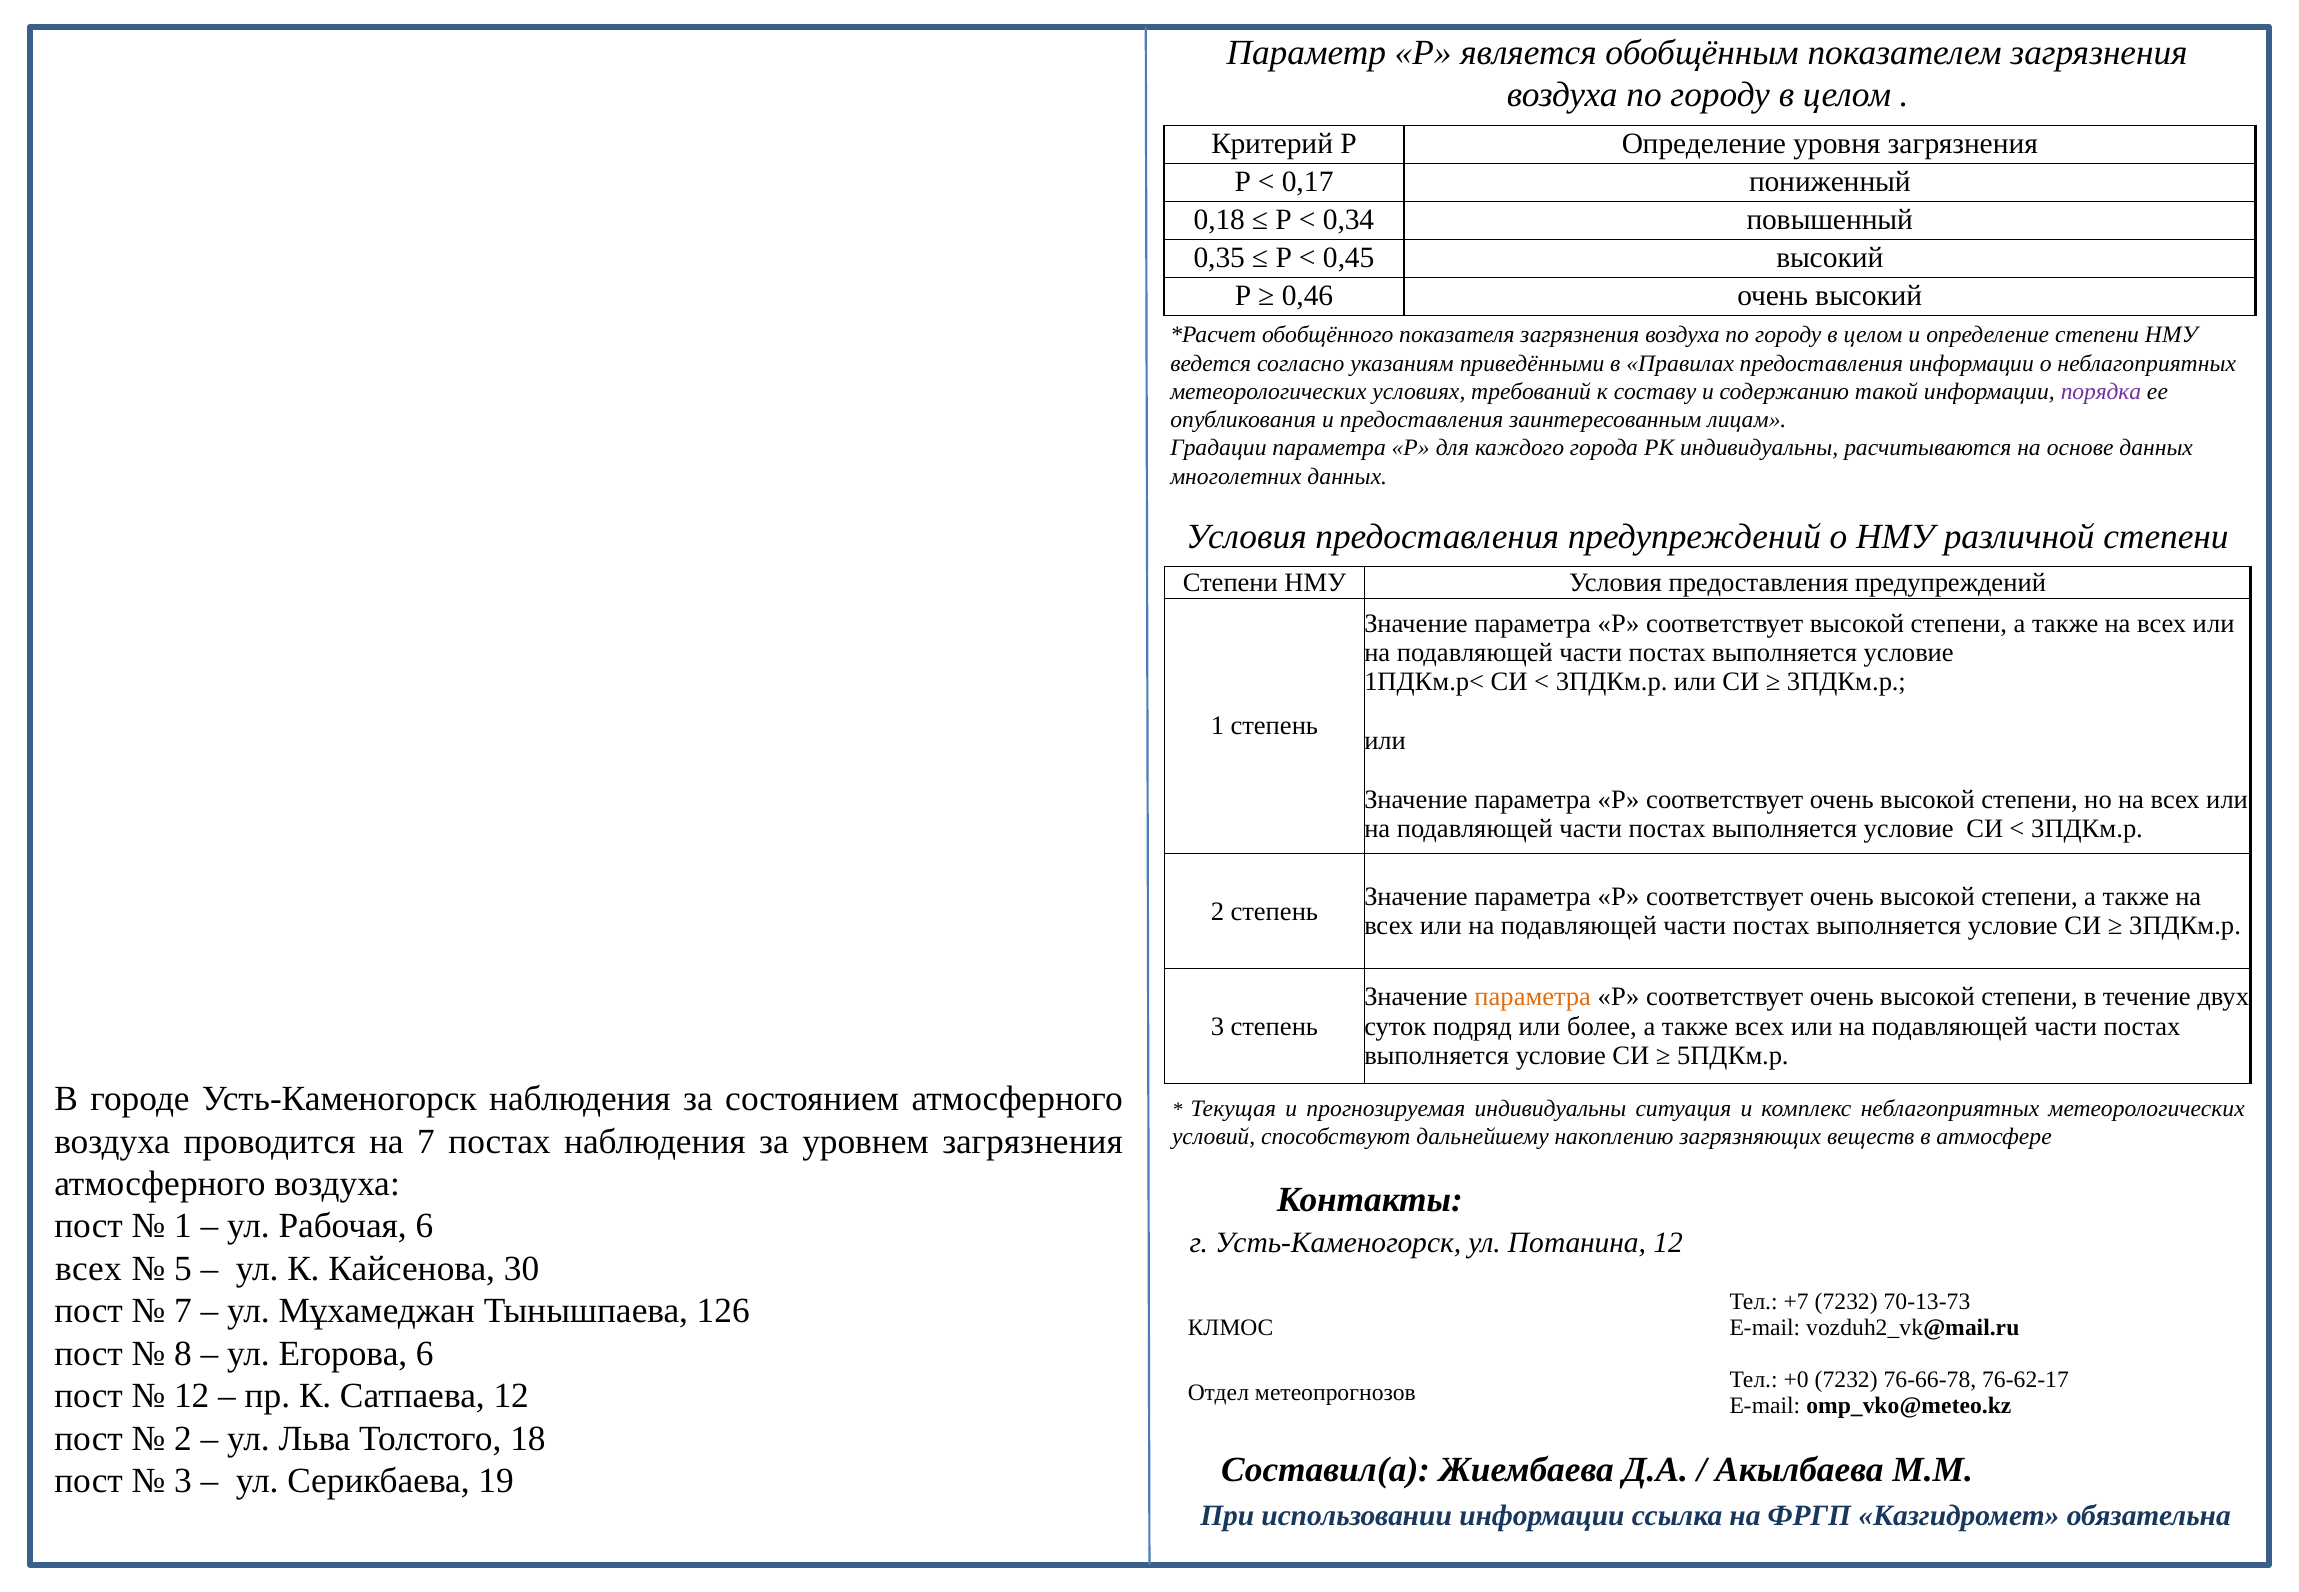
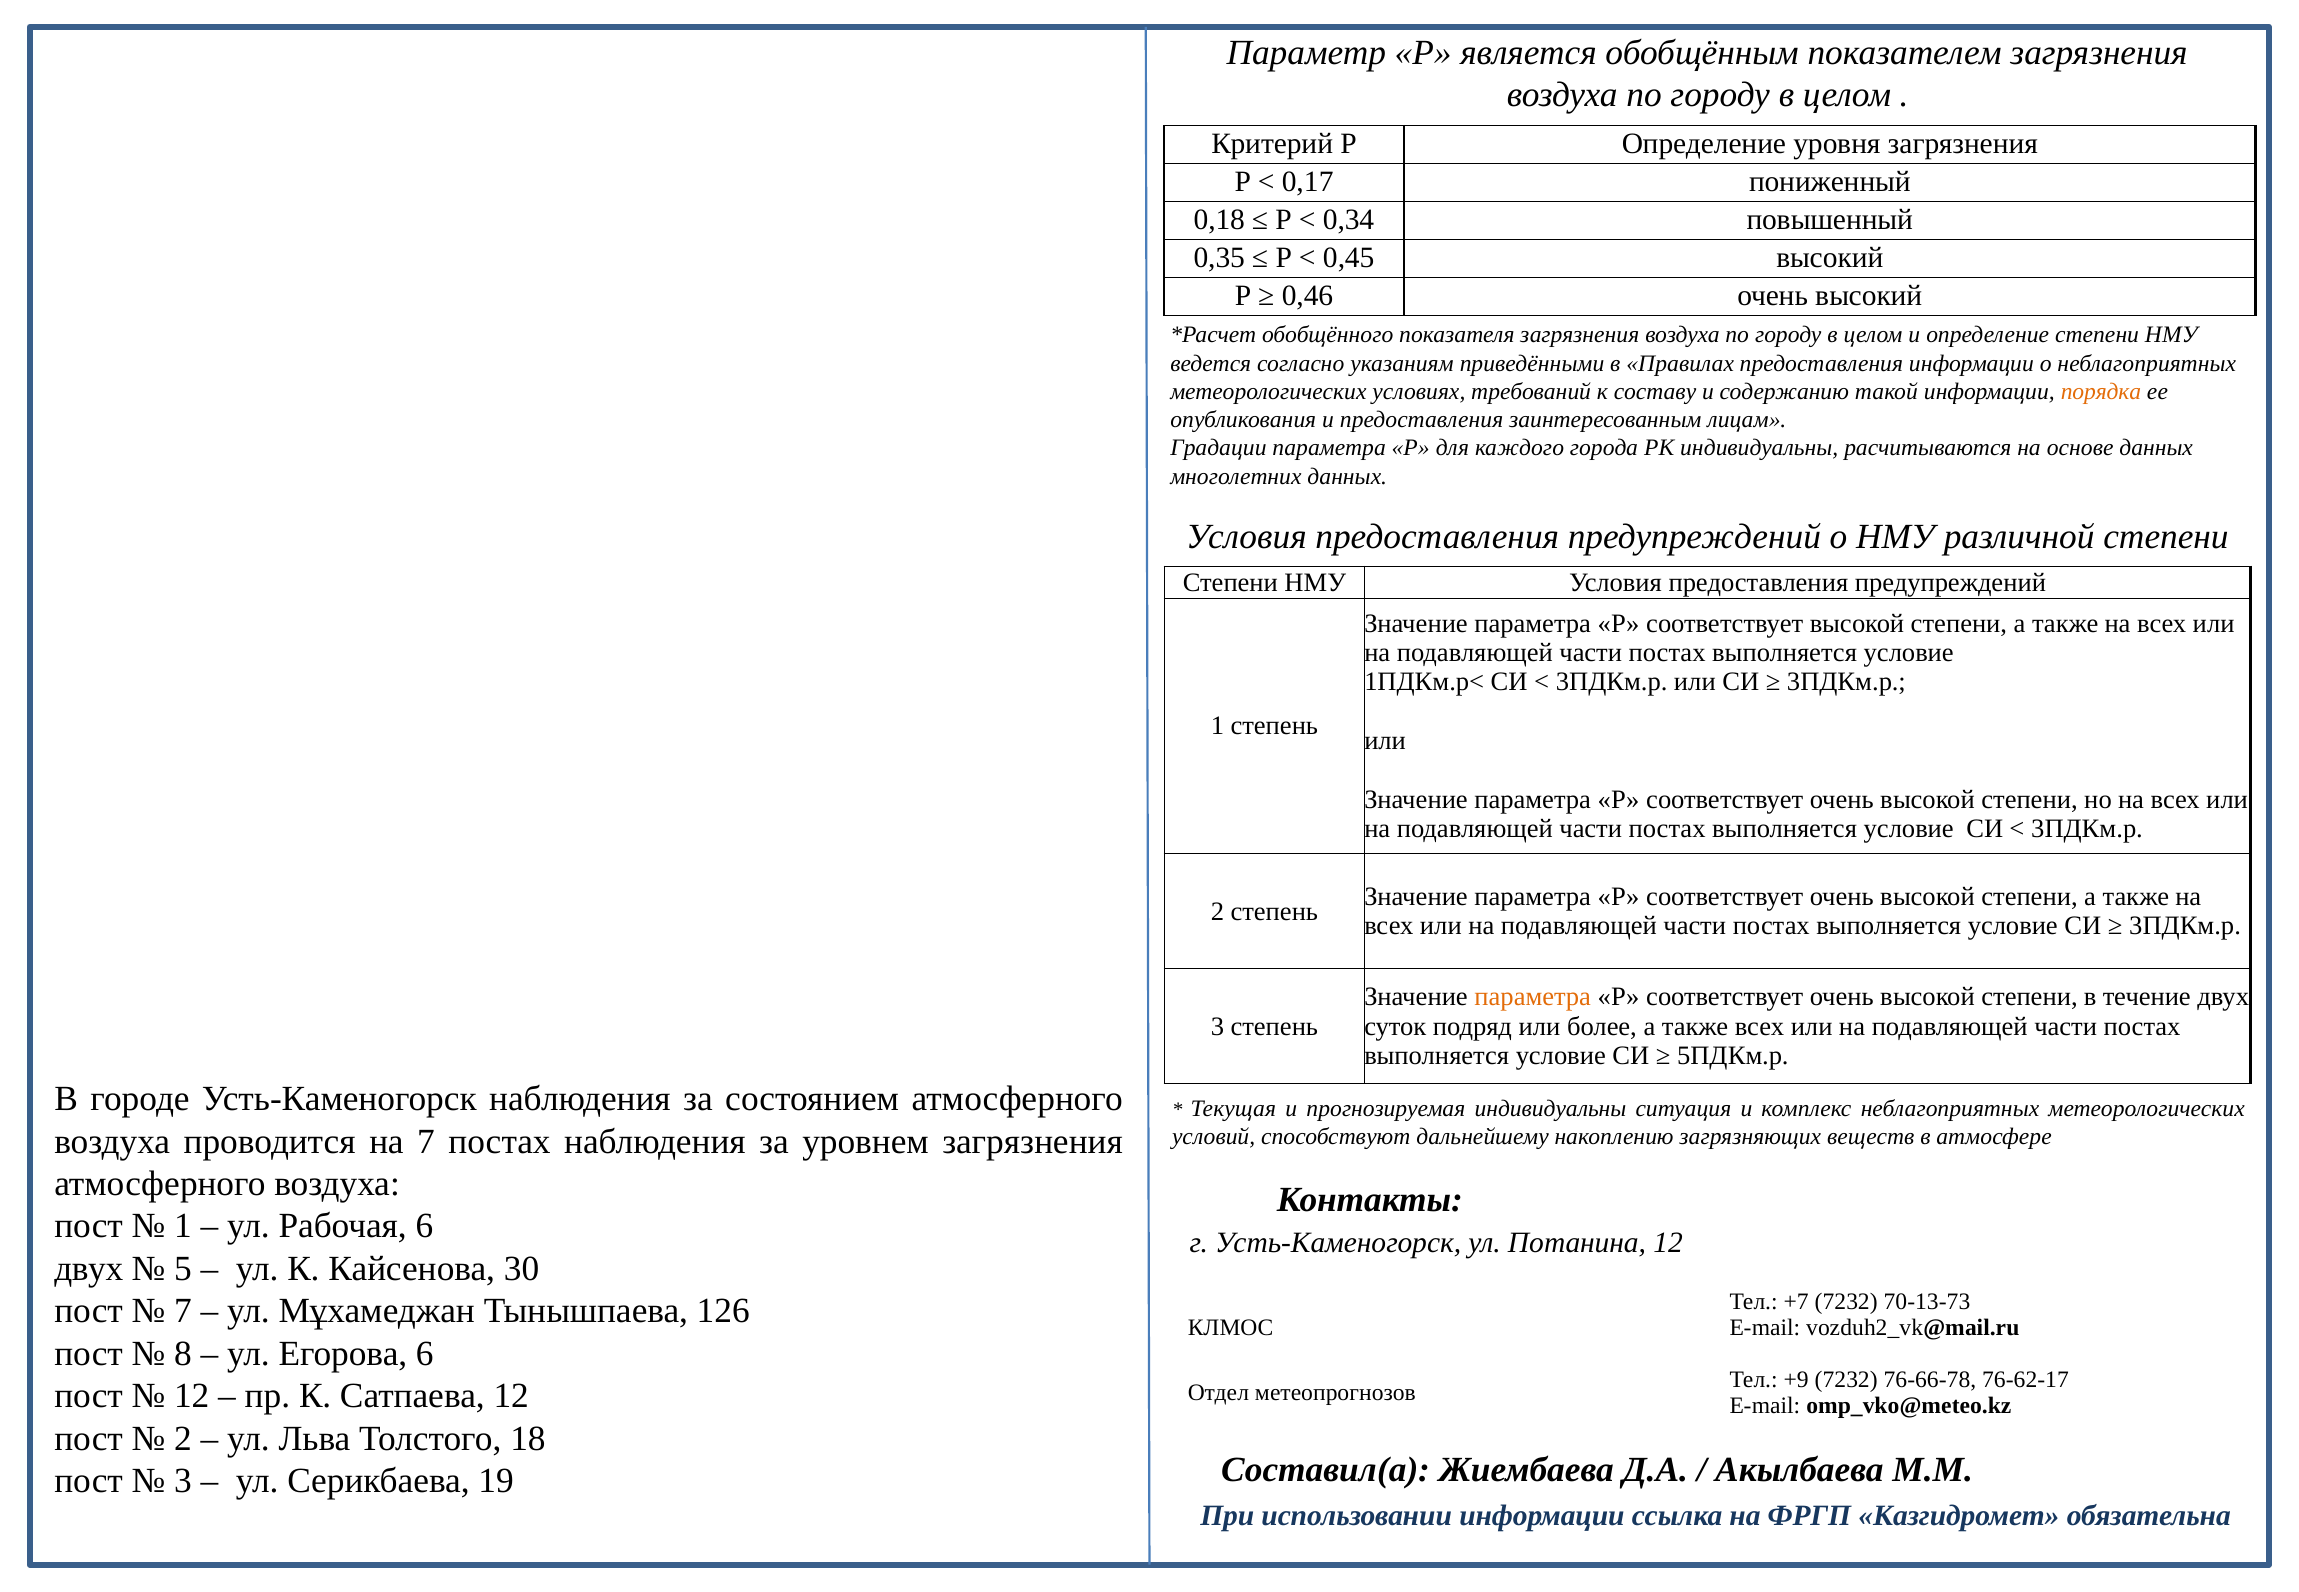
порядка colour: purple -> orange
всех at (88, 1268): всех -> двух
+0: +0 -> +9
